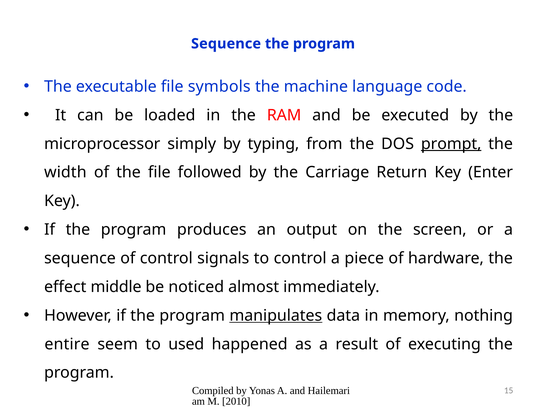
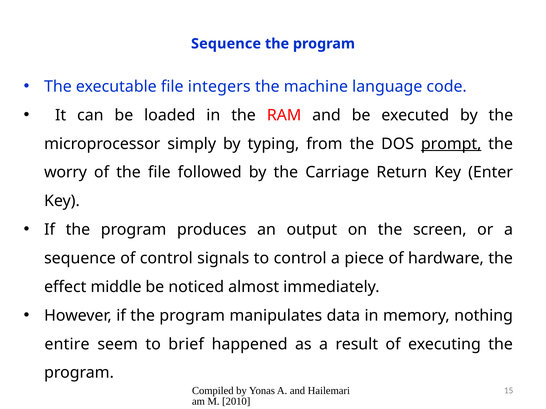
symbols: symbols -> integers
width: width -> worry
manipulates underline: present -> none
used: used -> brief
